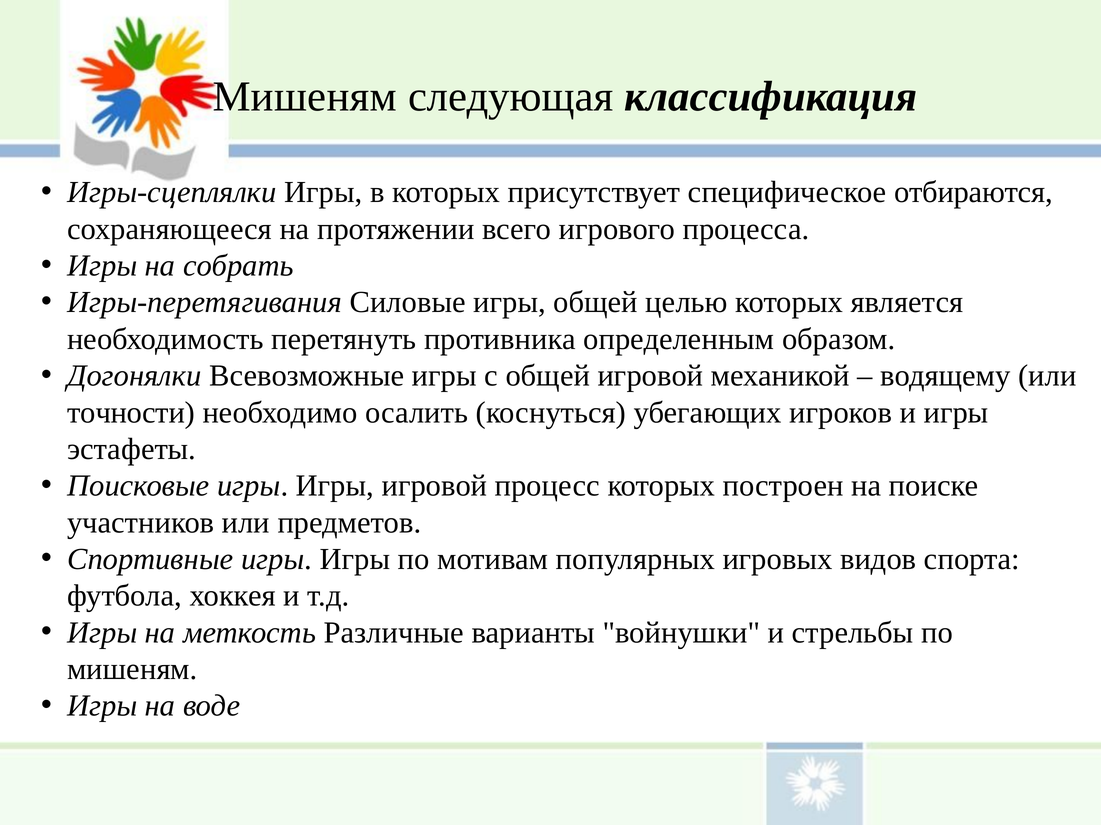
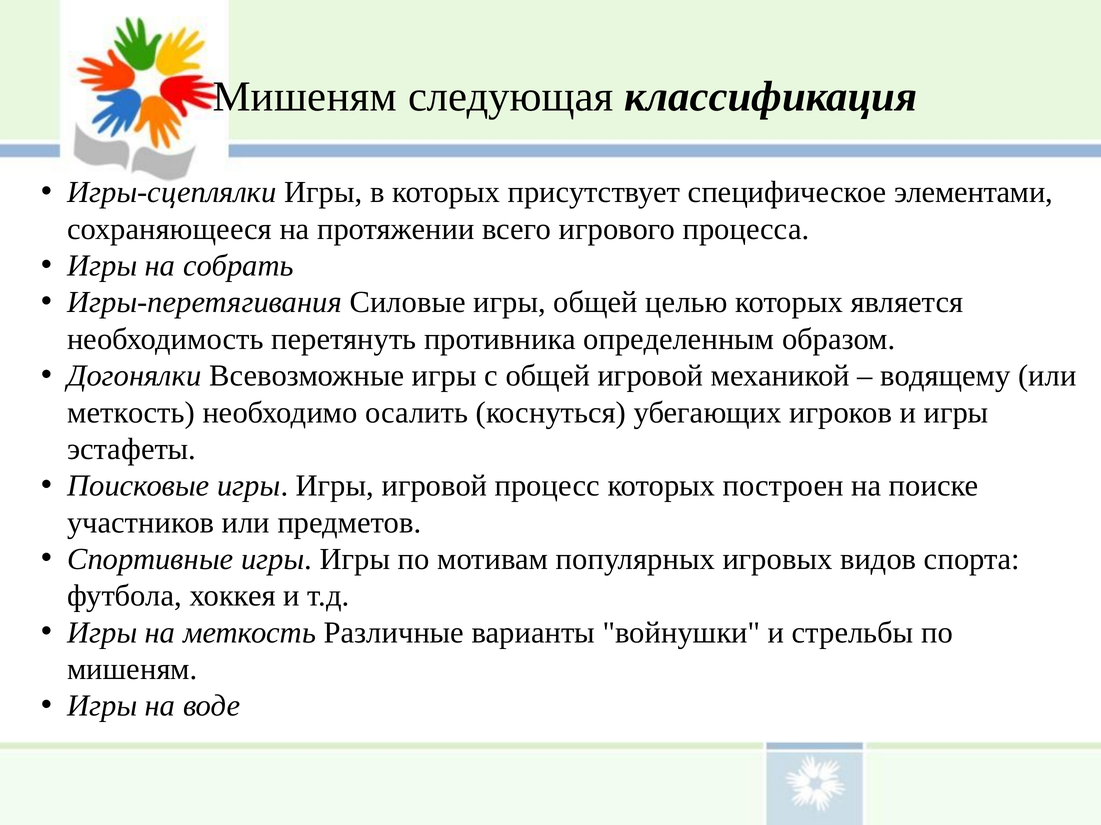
отбираются: отбираются -> элементами
точности at (131, 413): точности -> меткость
